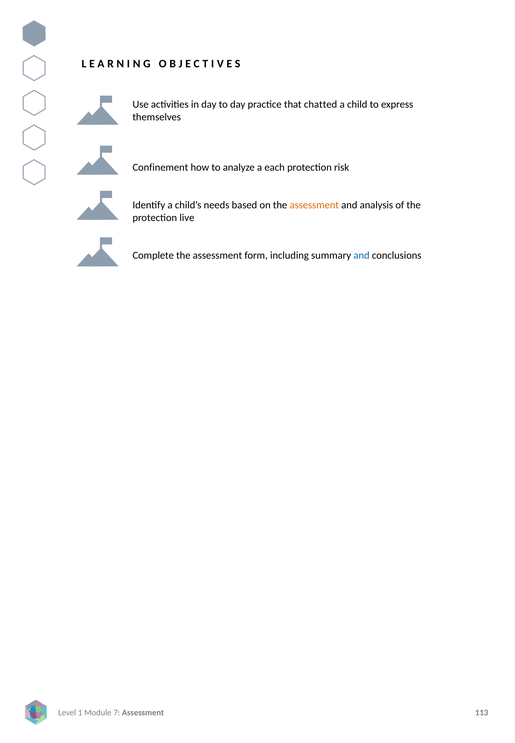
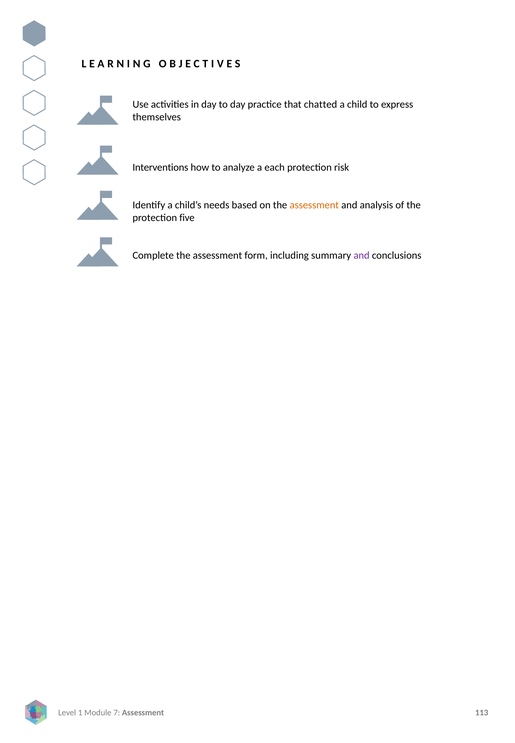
Confinement: Confinement -> Interventions
live: live -> five
and at (362, 256) colour: blue -> purple
